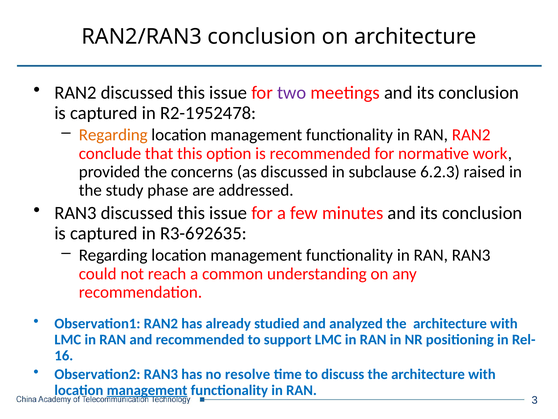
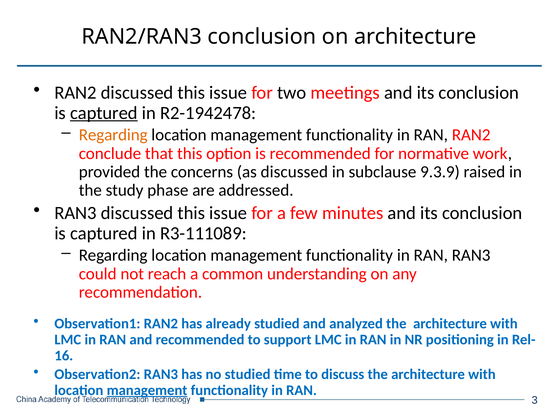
two colour: purple -> black
captured at (104, 113) underline: none -> present
R2-1952478: R2-1952478 -> R2-1942478
6.2.3: 6.2.3 -> 9.3.9
R3-692635: R3-692635 -> R3-111089
no resolve: resolve -> studied
